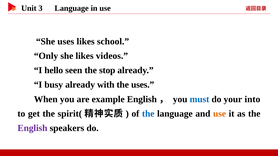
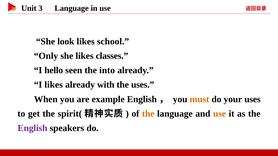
She uses: uses -> look
videos: videos -> classes
stop: stop -> into
I busy: busy -> likes
must colour: blue -> orange
your into: into -> uses
the at (148, 114) colour: blue -> orange
